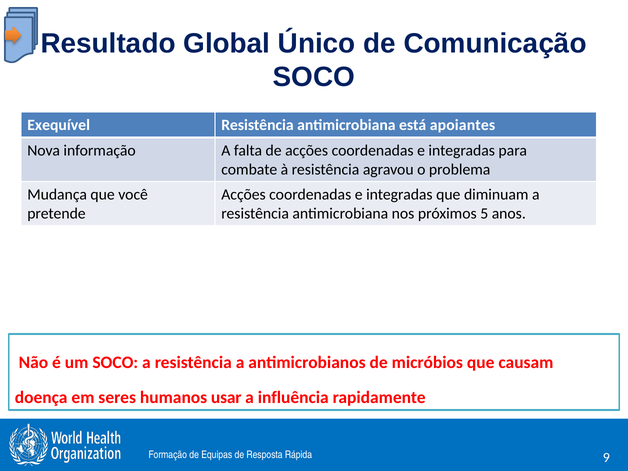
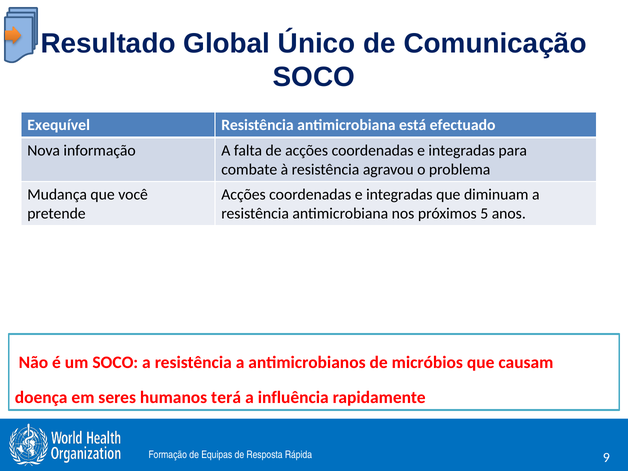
apoiantes: apoiantes -> efectuado
usar: usar -> terá
